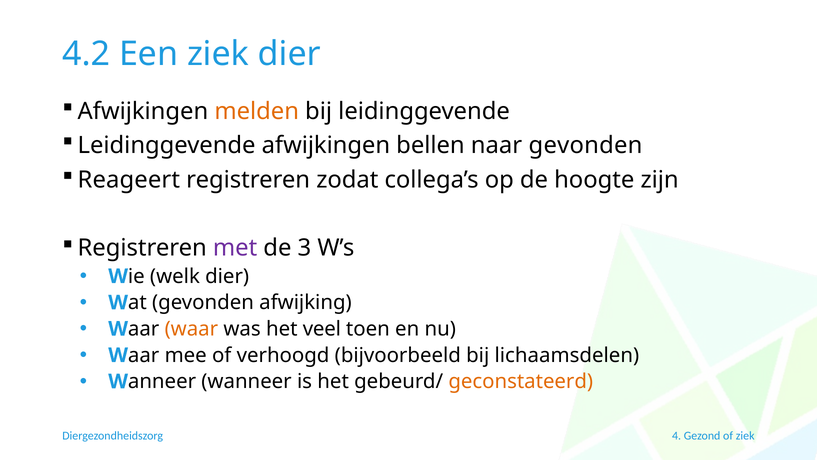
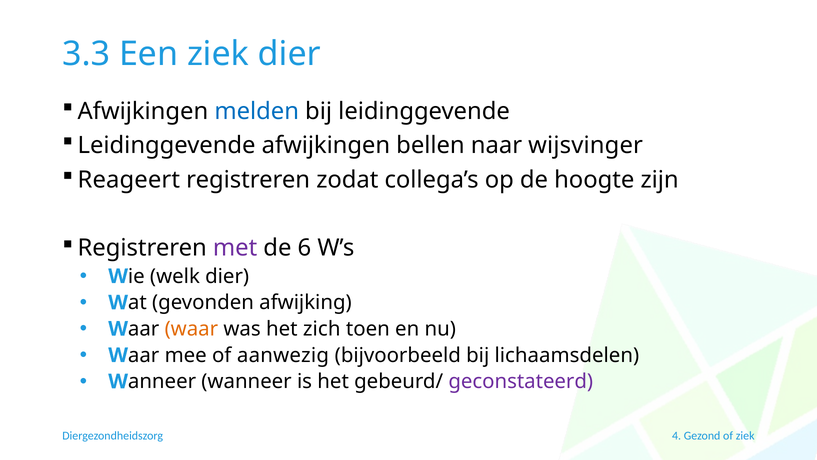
4.2: 4.2 -> 3.3
melden colour: orange -> blue
naar gevonden: gevonden -> wijsvinger
3: 3 -> 6
veel: veel -> zich
verhoogd: verhoogd -> aanwezig
geconstateerd colour: orange -> purple
